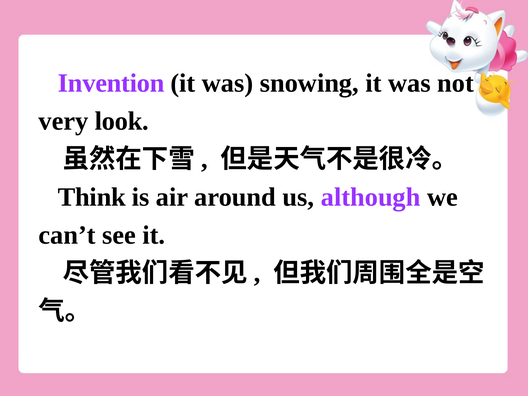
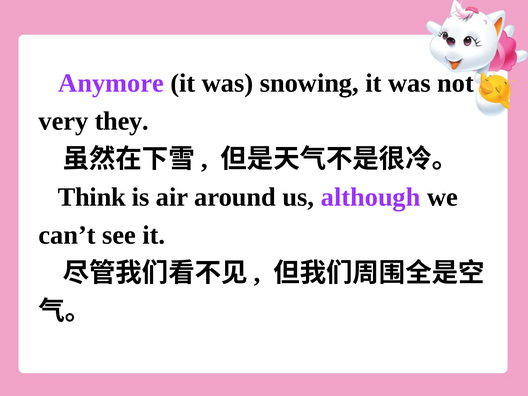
Invention: Invention -> Anymore
look: look -> they
